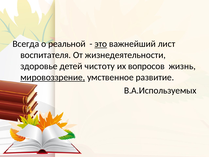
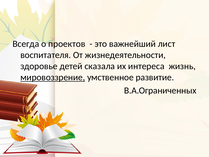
реальной: реальной -> проектов
это underline: present -> none
чистоту: чистоту -> сказала
вопросов: вопросов -> интереса
В.А.Используемых: В.А.Используемых -> В.А.Ограниченных
